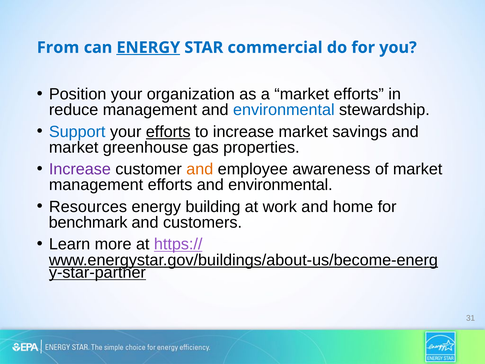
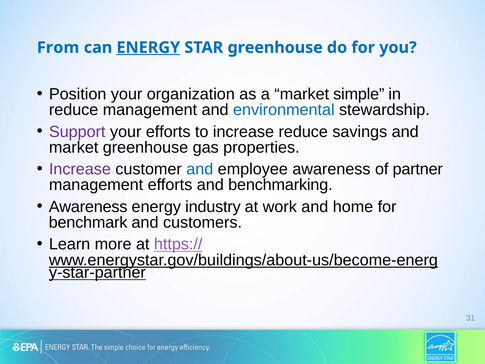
STAR commercial: commercial -> greenhouse
market efforts: efforts -> simple
Support colour: blue -> purple
efforts at (168, 132) underline: present -> none
increase market: market -> reduce
and at (200, 169) colour: orange -> blue
of market: market -> partner
efforts and environmental: environmental -> benchmarking
Resources at (88, 207): Resources -> Awareness
building: building -> industry
